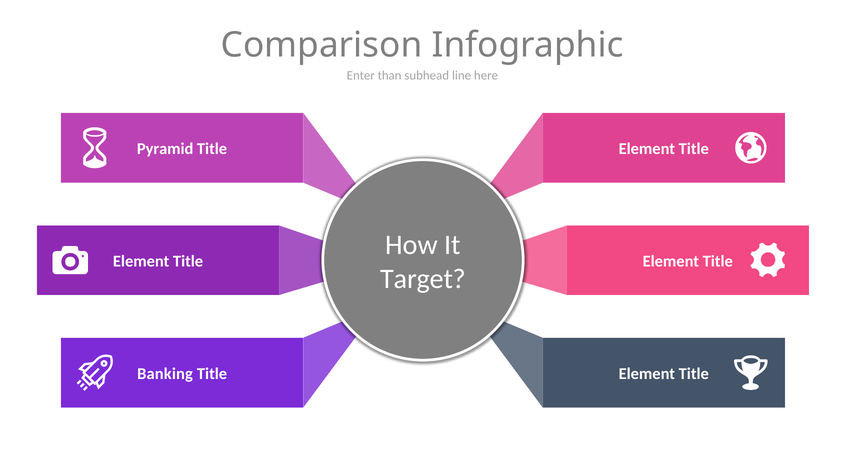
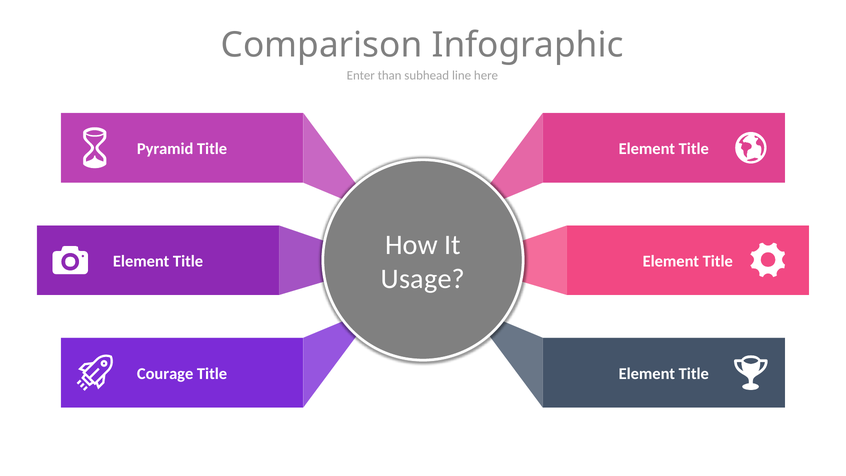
Target: Target -> Usage
Banking: Banking -> Courage
